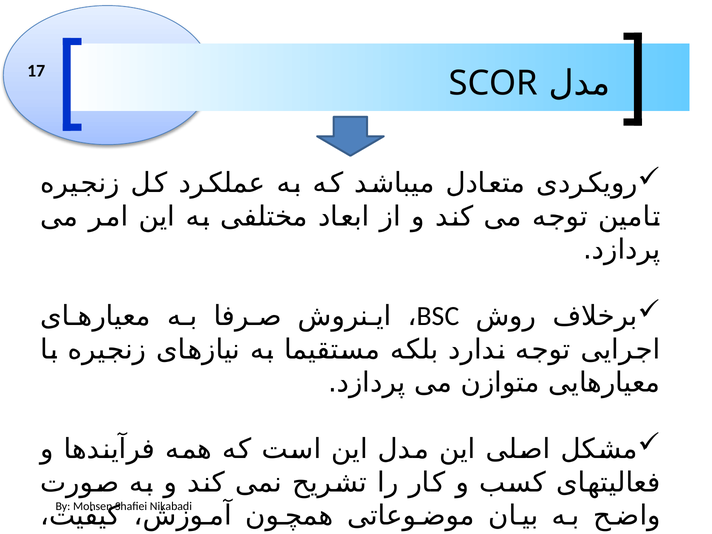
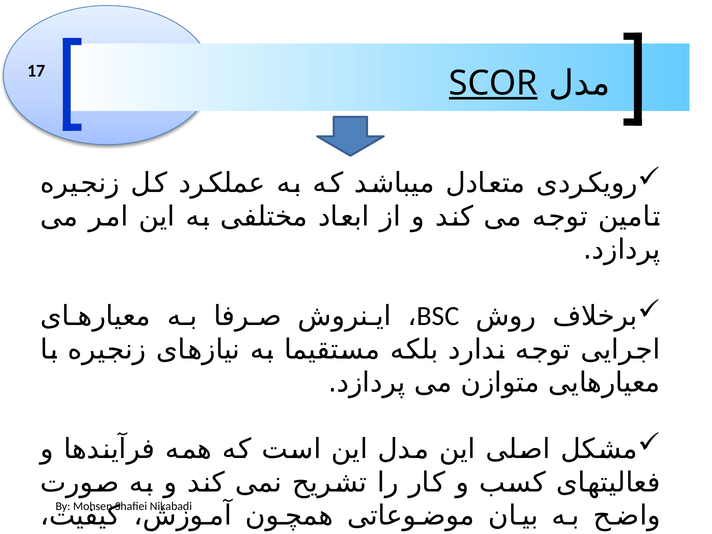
SCOR underline: none -> present
